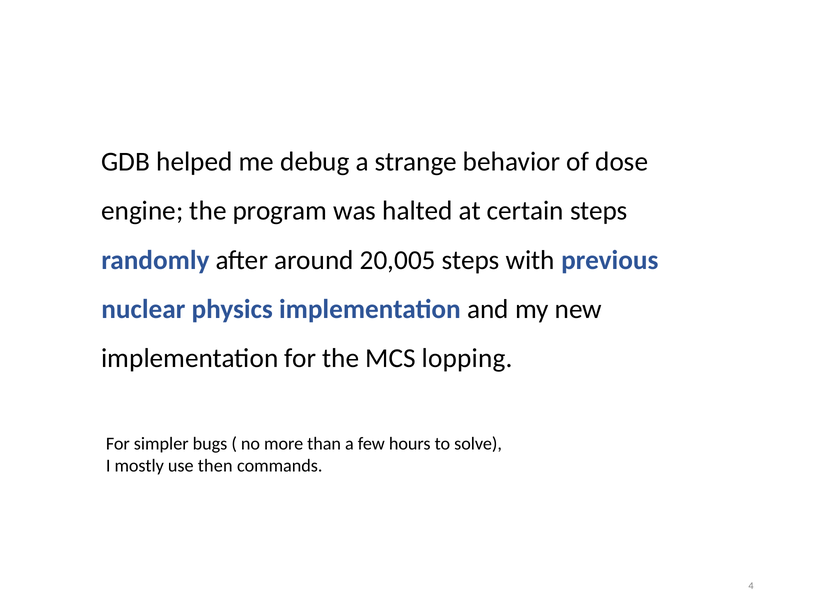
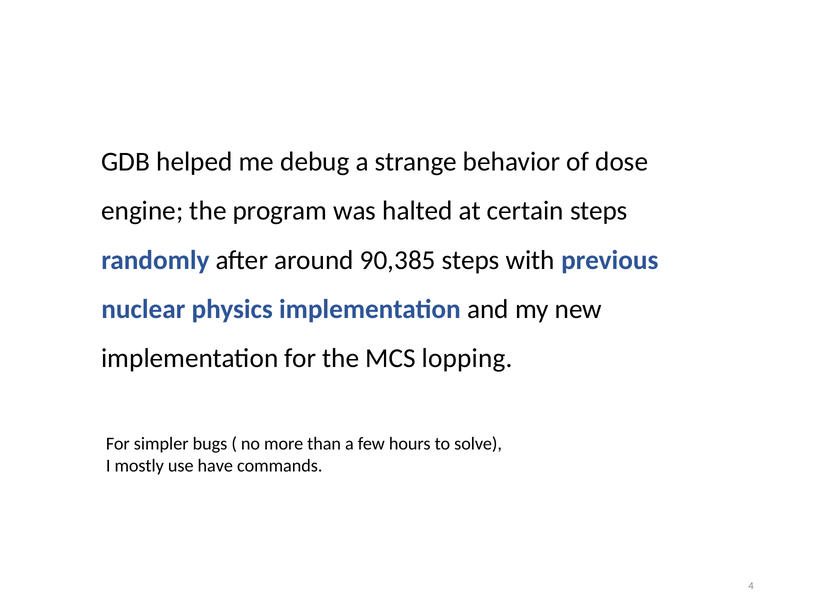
20,005: 20,005 -> 90,385
then: then -> have
